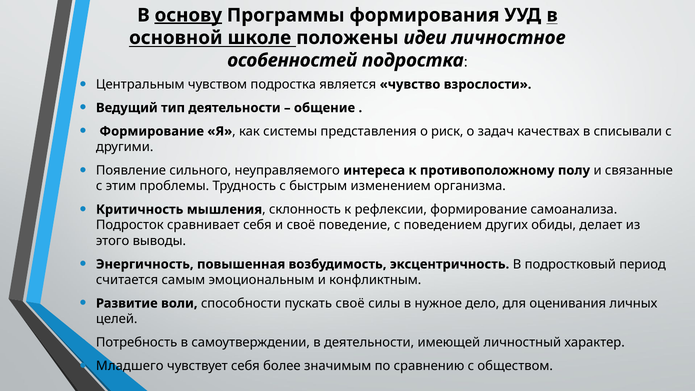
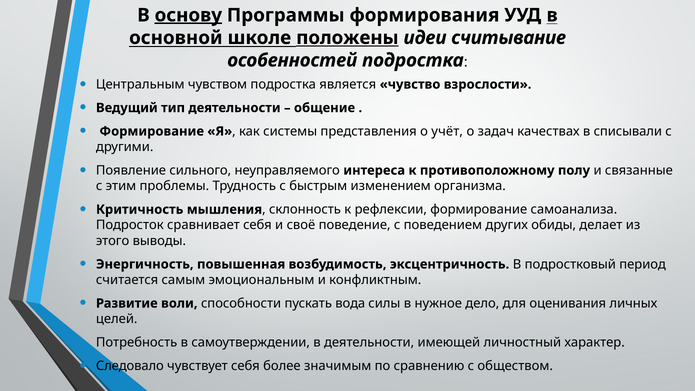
положены underline: none -> present
личностное: личностное -> считывание
риск: риск -> учёт
пускать своё: своё -> вода
Младшего: Младшего -> Следовало
